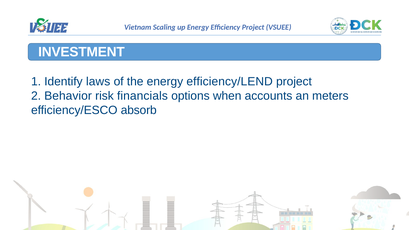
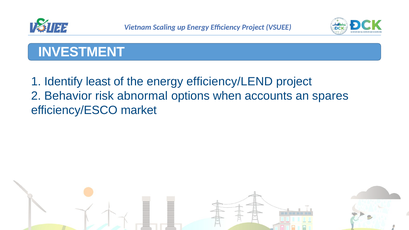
laws: laws -> least
financials: financials -> abnormal
meters: meters -> spares
absorb: absorb -> market
